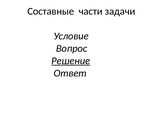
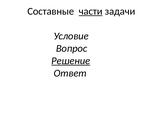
части underline: none -> present
